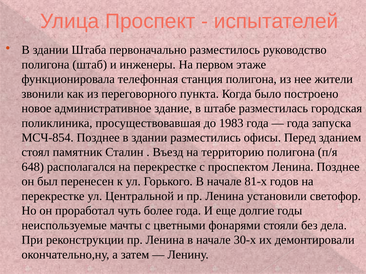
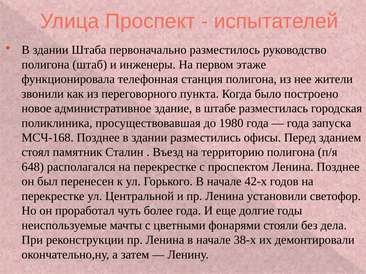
1983: 1983 -> 1980
МСЧ-854: МСЧ-854 -> МСЧ-168
81-х: 81-х -> 42-х
30-х: 30-х -> 38-х
